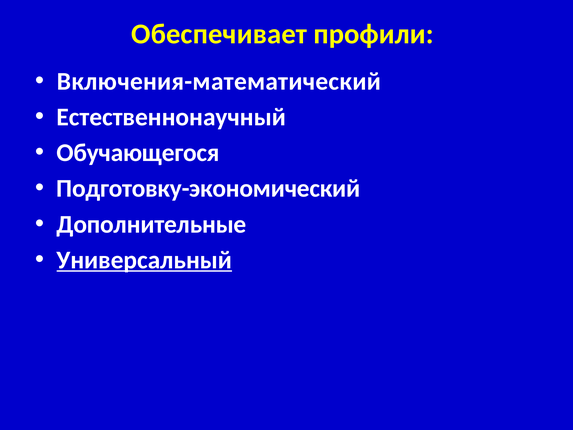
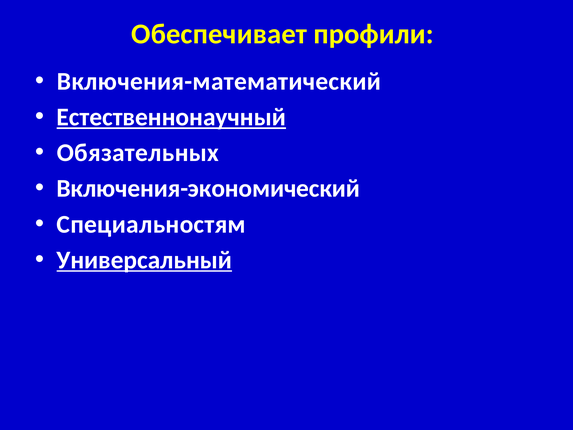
Естественнонаучный underline: none -> present
Обучающегося: Обучающегося -> Обязательных
Подготовку-экономический: Подготовку-экономический -> Включения-экономический
Дополнительные: Дополнительные -> Специальностям
